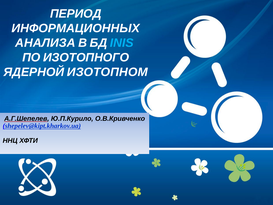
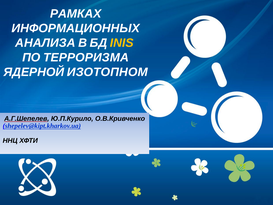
ПЕРИОД: ПЕРИОД -> РАМКАХ
INIS colour: light blue -> yellow
ИЗОТОПНОГО: ИЗОТОПНОГО -> ТЕРРОРИЗМА
